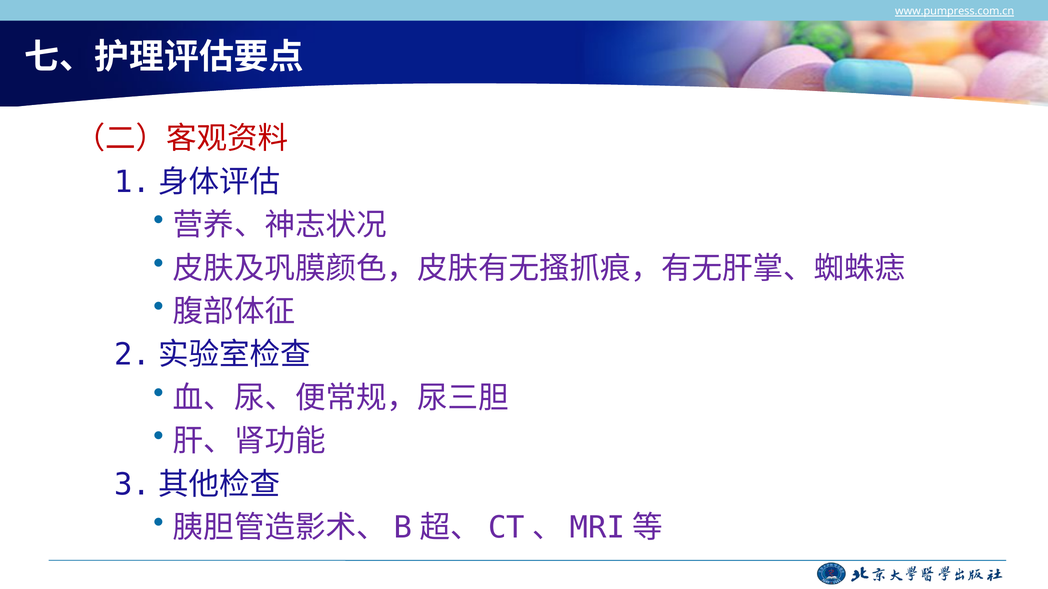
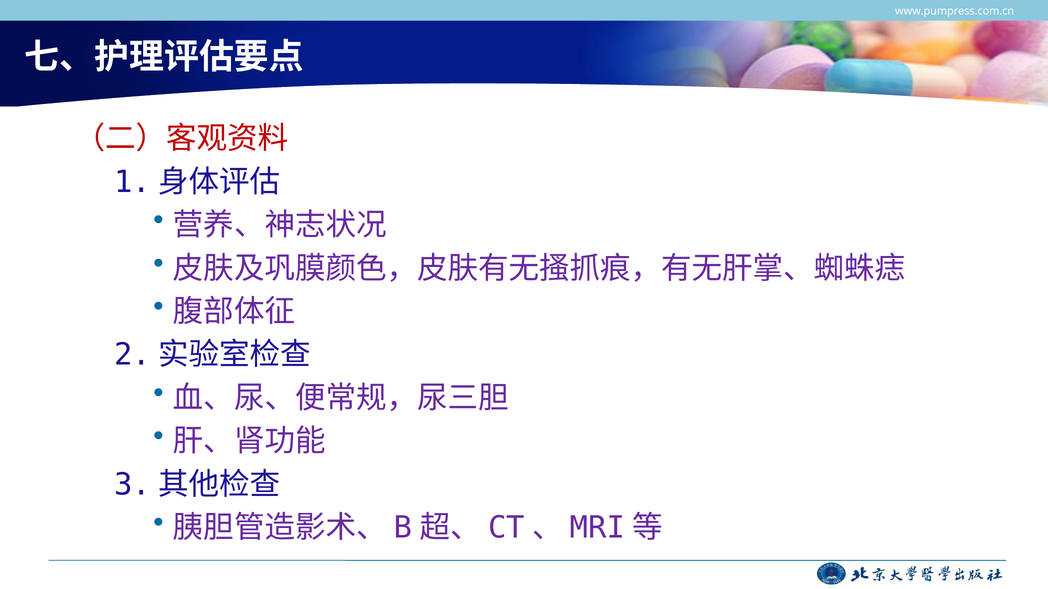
www.pumpress.com.cn underline: present -> none
